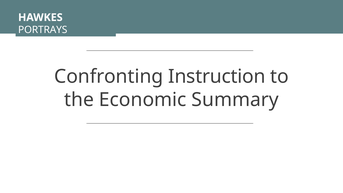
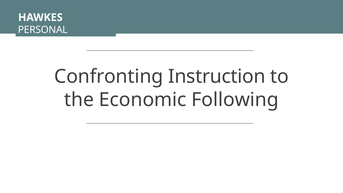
PORTRAYS: PORTRAYS -> PERSONAL
Summary: Summary -> Following
